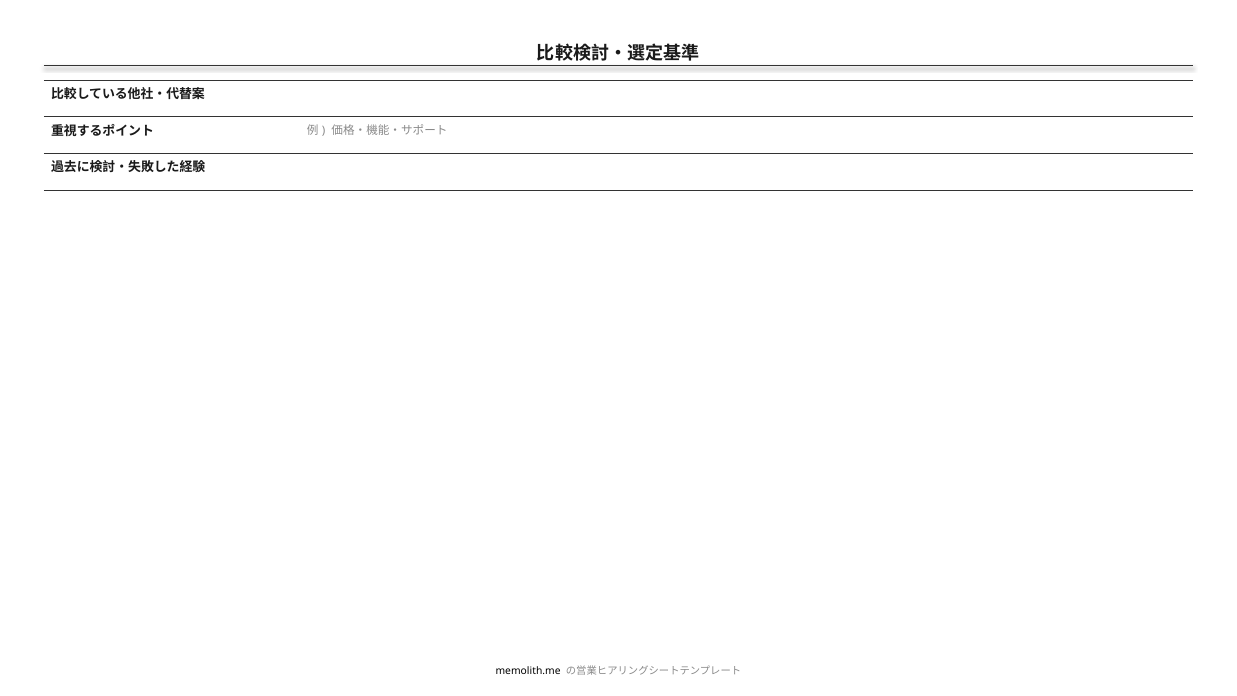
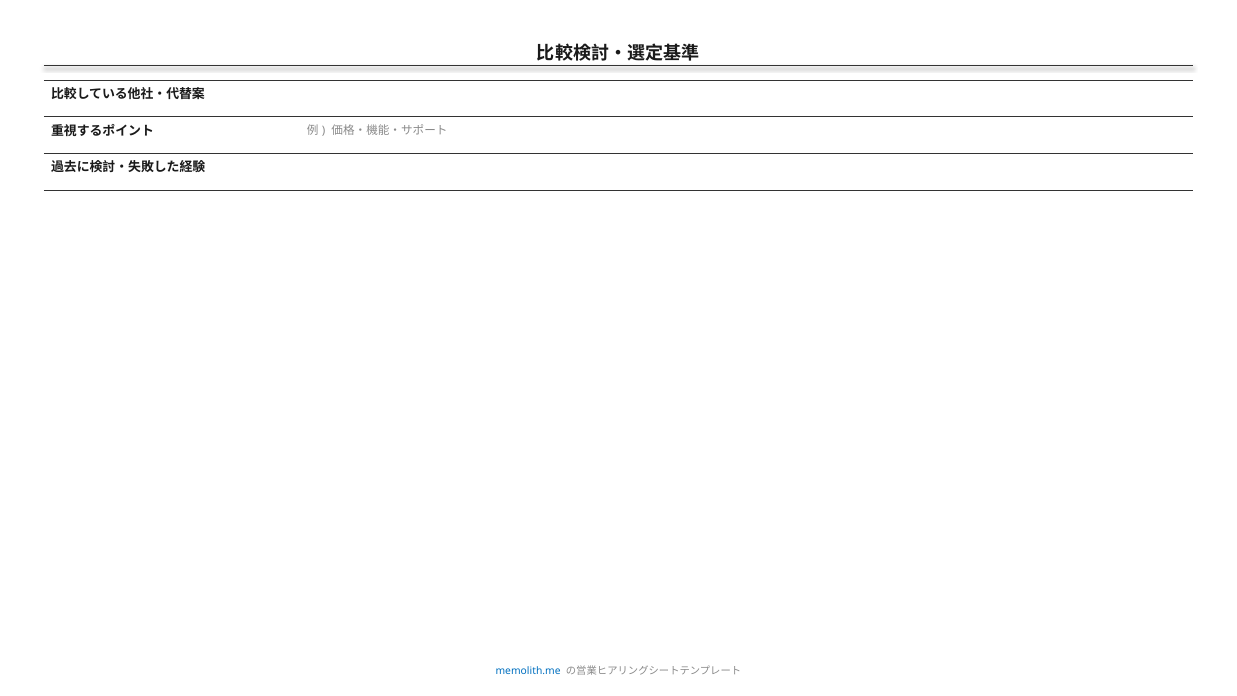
memolith.me colour: black -> blue
